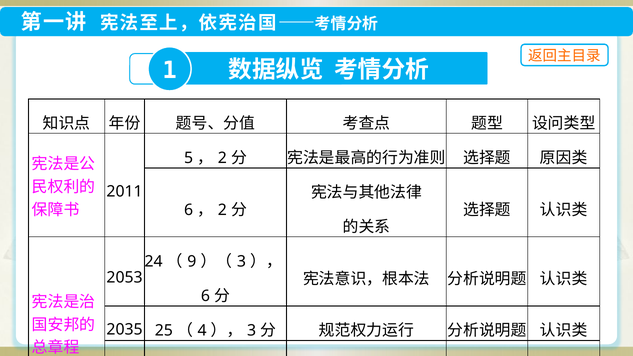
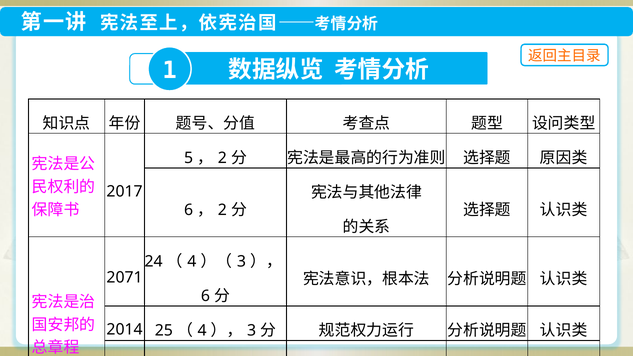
2011: 2011 -> 2017
9 at (192, 262): 9 -> 4
2053: 2053 -> 2071
2035: 2035 -> 2014
